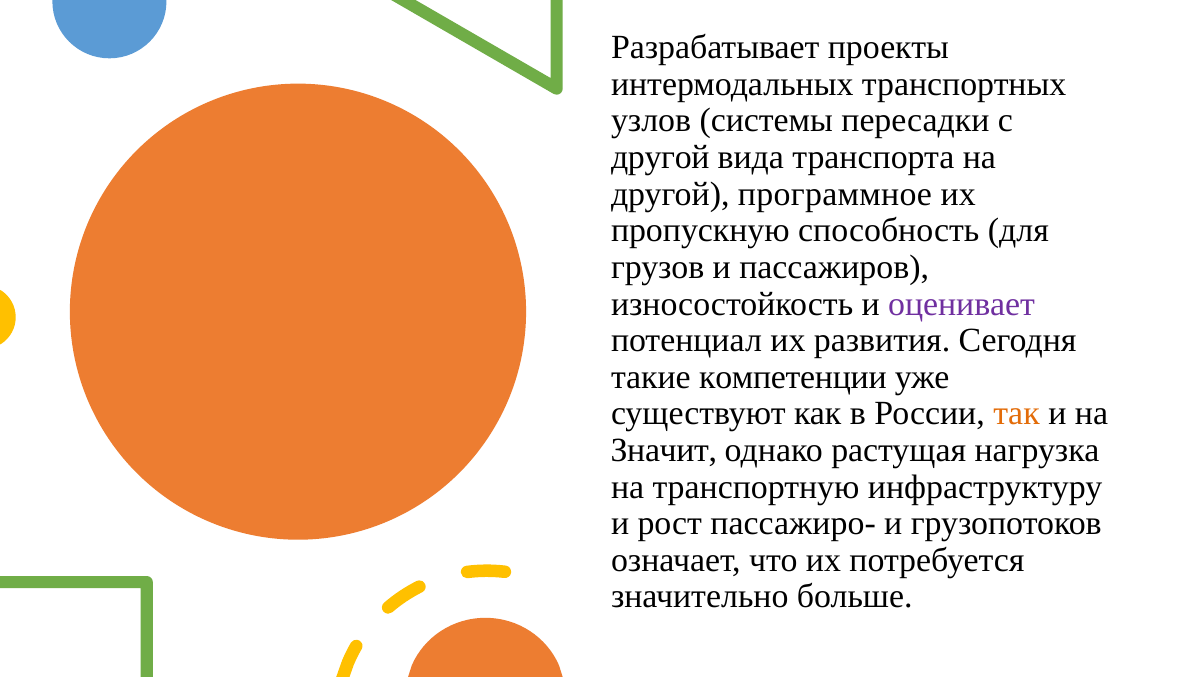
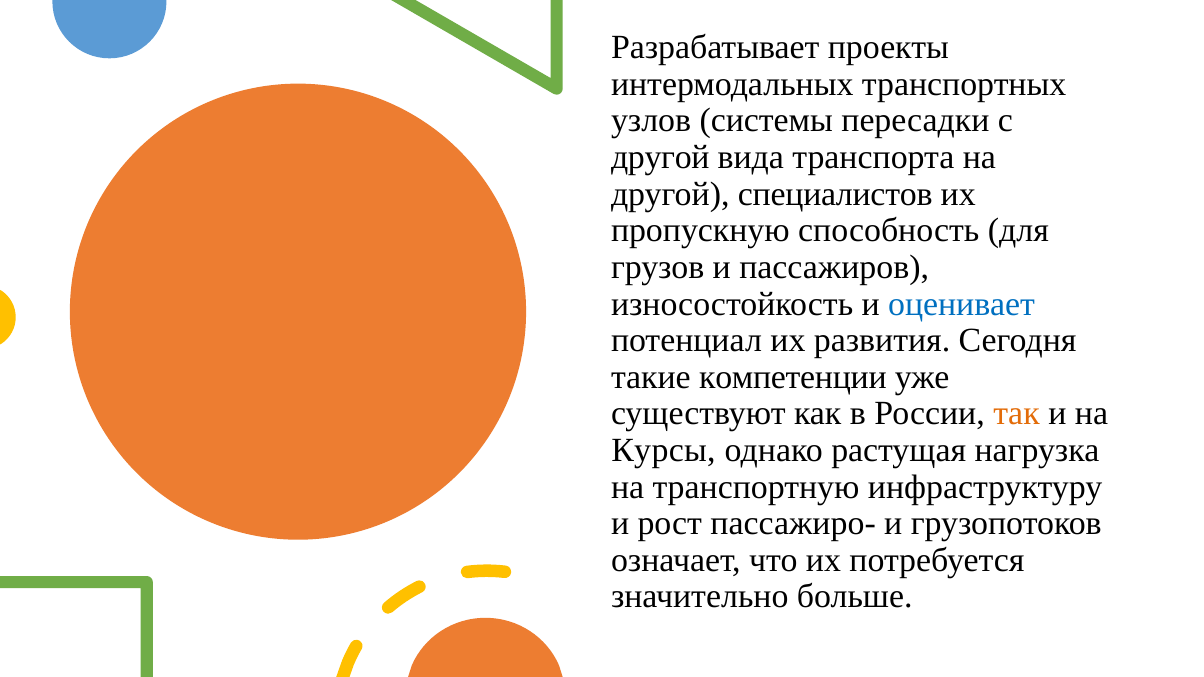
программное: программное -> специалистов
оценивает colour: purple -> blue
Значит: Значит -> Курсы
